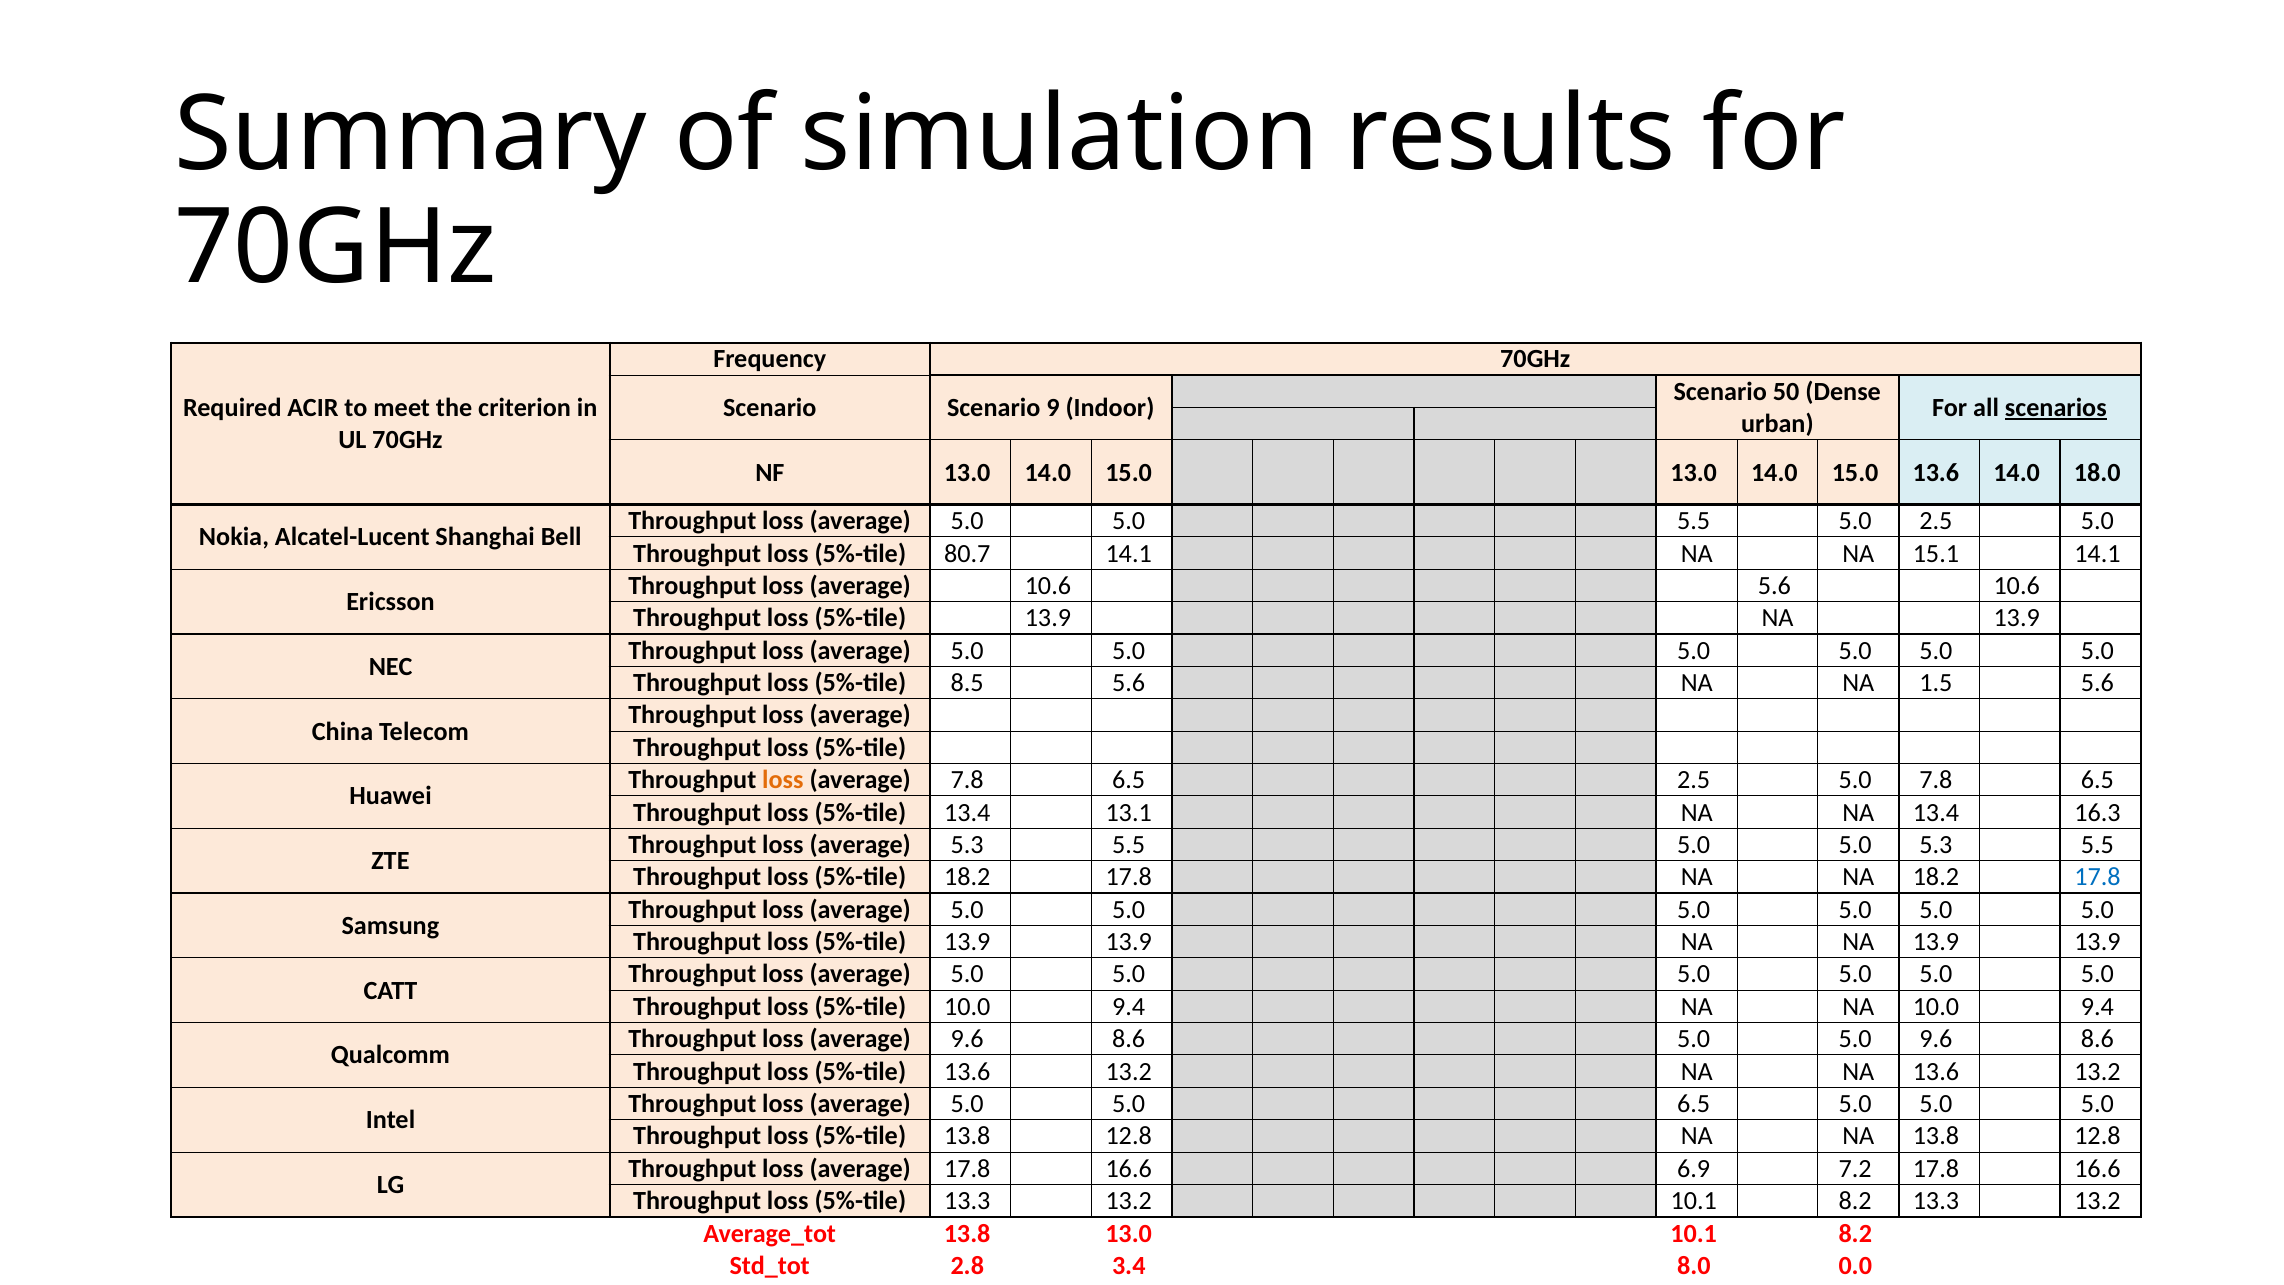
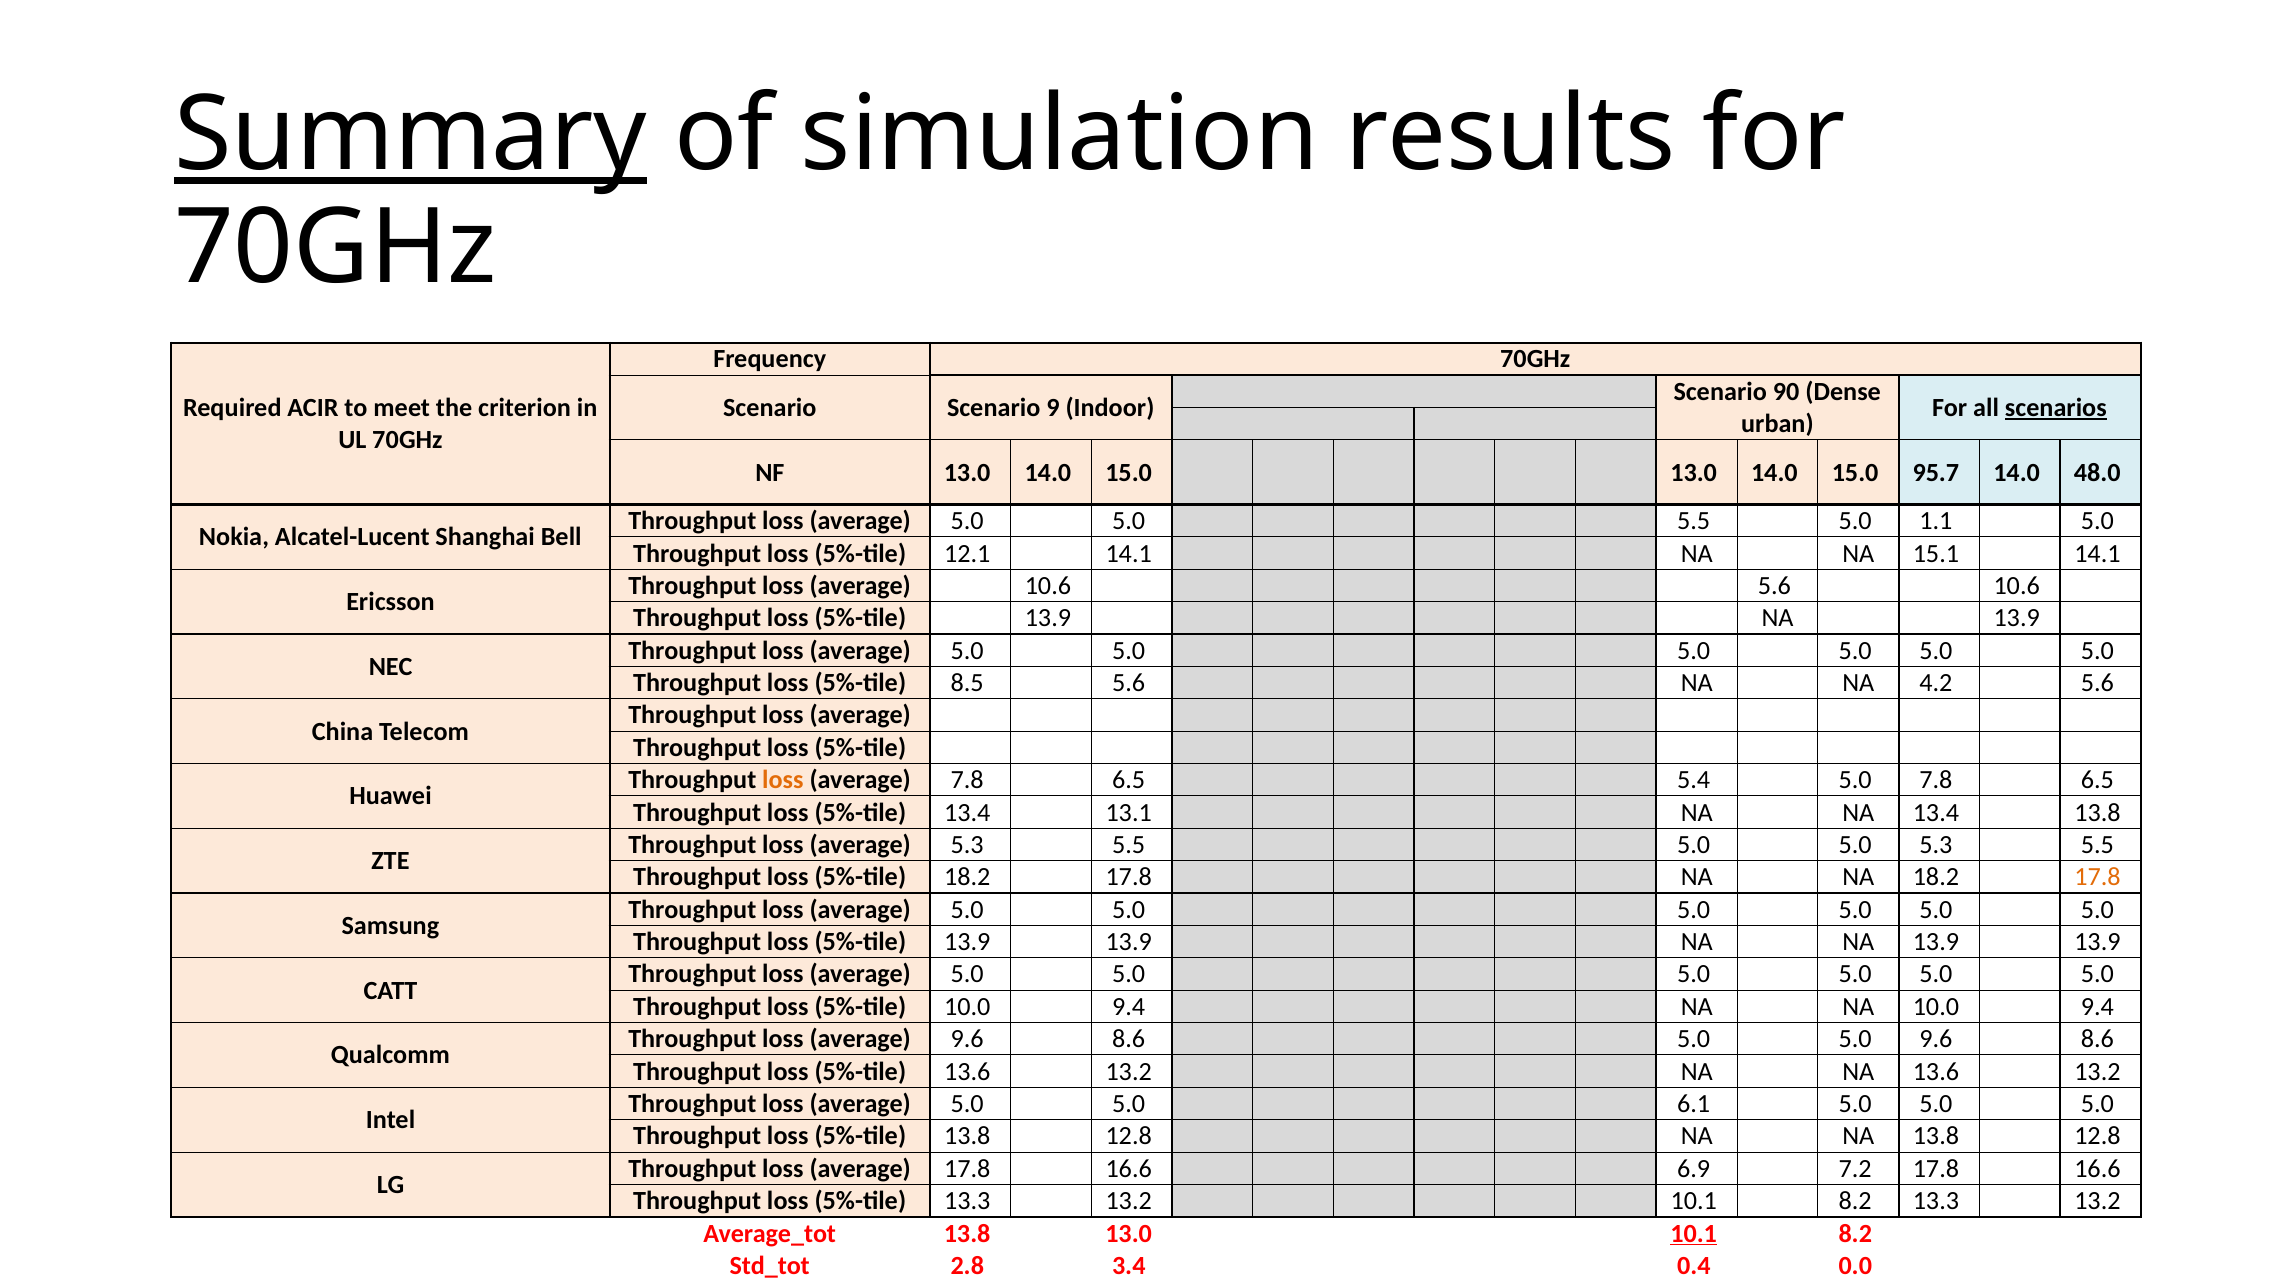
Summary underline: none -> present
50: 50 -> 90
15.0 13.6: 13.6 -> 95.7
18.0: 18.0 -> 48.0
5.0 2.5: 2.5 -> 1.1
80.7: 80.7 -> 12.1
1.5: 1.5 -> 4.2
6.5 2.5: 2.5 -> 5.4
13.4 16.3: 16.3 -> 13.8
17.8 at (2097, 877) colour: blue -> orange
5.0 6.5: 6.5 -> 6.1
10.1 at (1694, 1233) underline: none -> present
8.0: 8.0 -> 0.4
